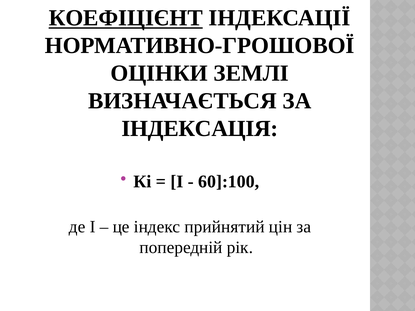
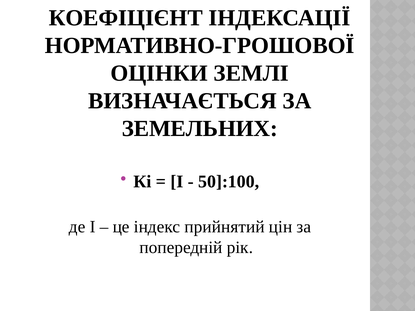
КОЕФІЦІЄНТ underline: present -> none
ІНДЕКСАЦІЯ: ІНДЕКСАЦІЯ -> ЗЕМЕЛЬНИХ
60]:100: 60]:100 -> 50]:100
